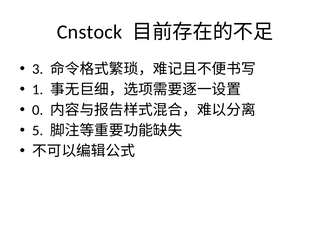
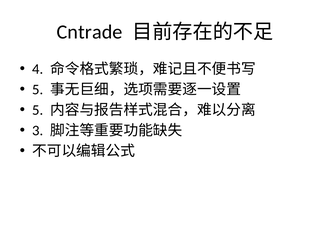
Cnstock: Cnstock -> Cntrade
3: 3 -> 4
1 at (38, 90): 1 -> 5
0 at (38, 110): 0 -> 5
5: 5 -> 3
